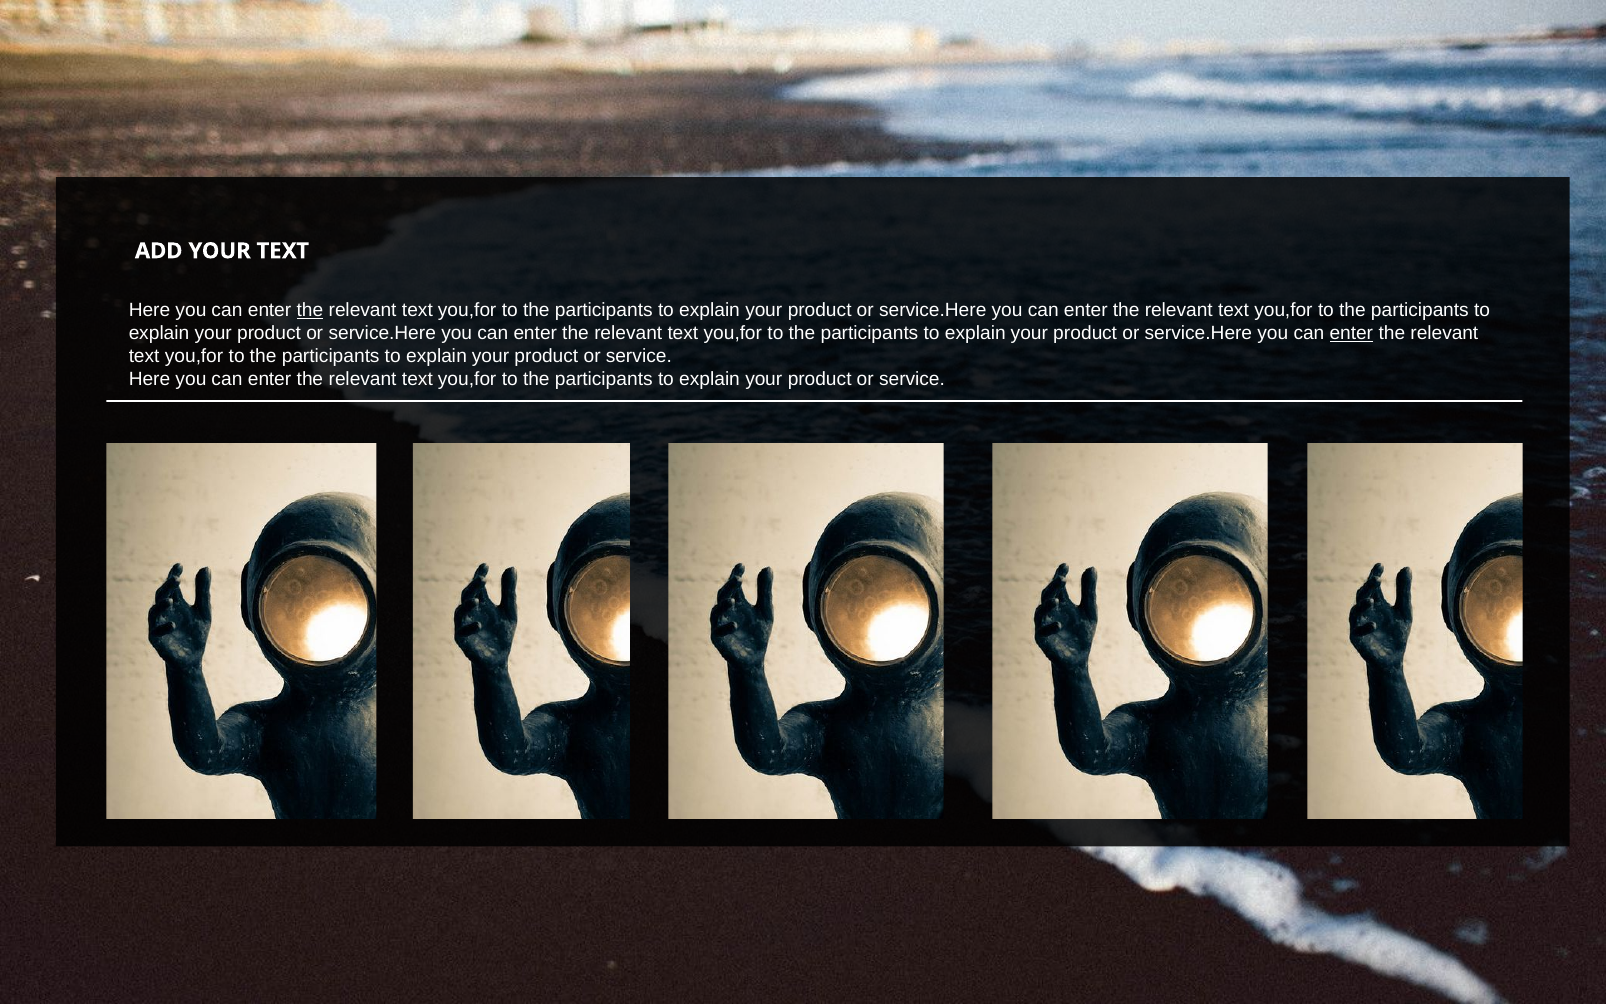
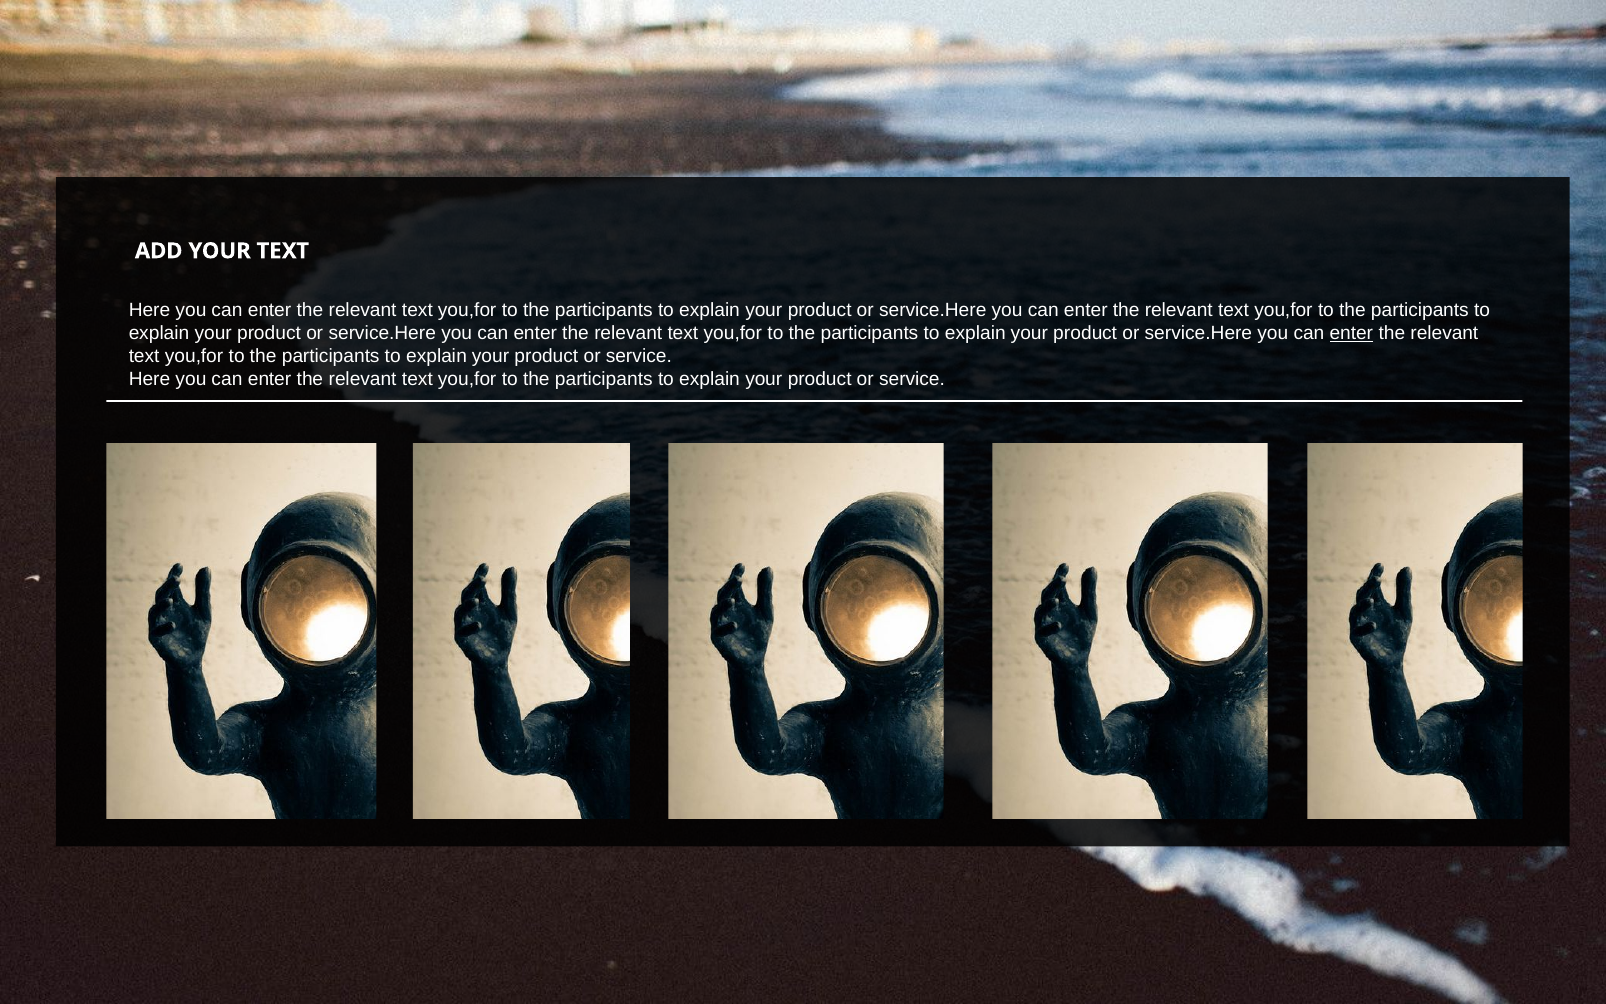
the at (310, 310) underline: present -> none
